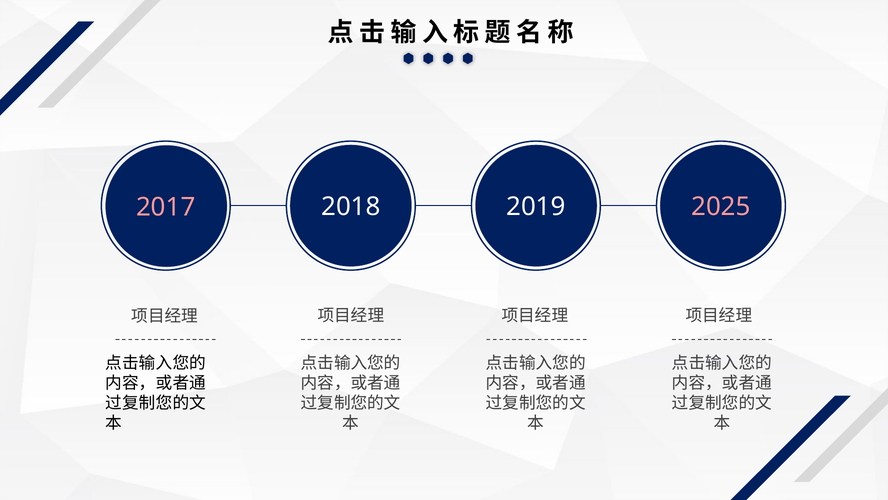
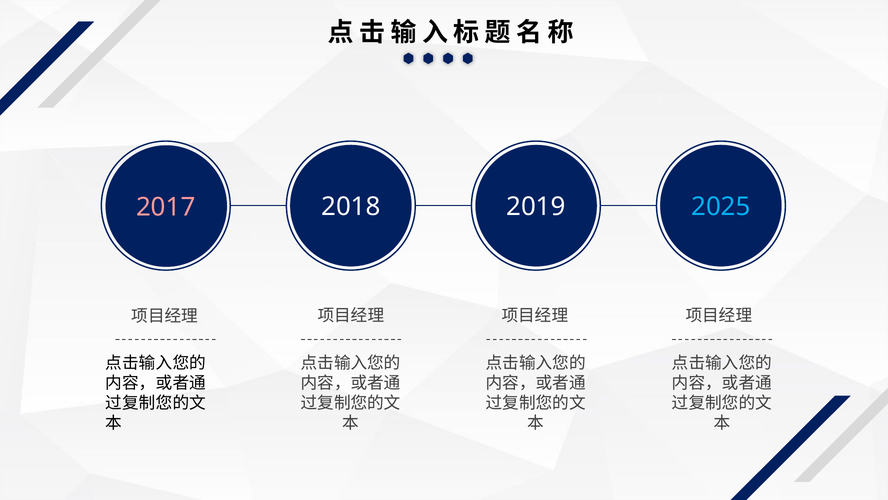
2025 colour: pink -> light blue
